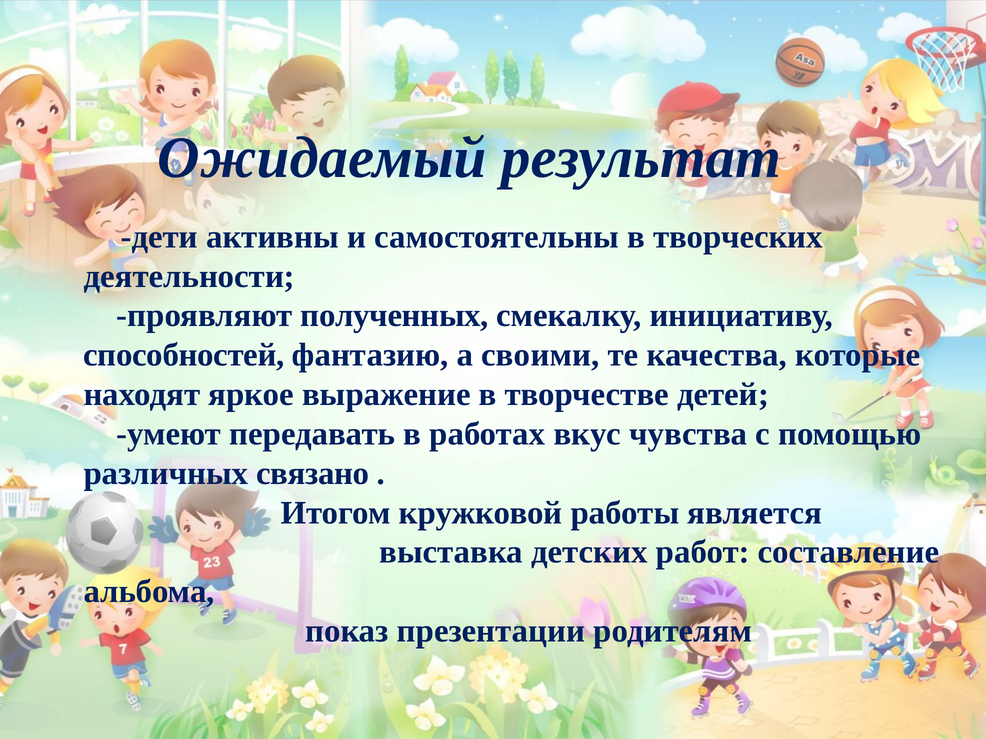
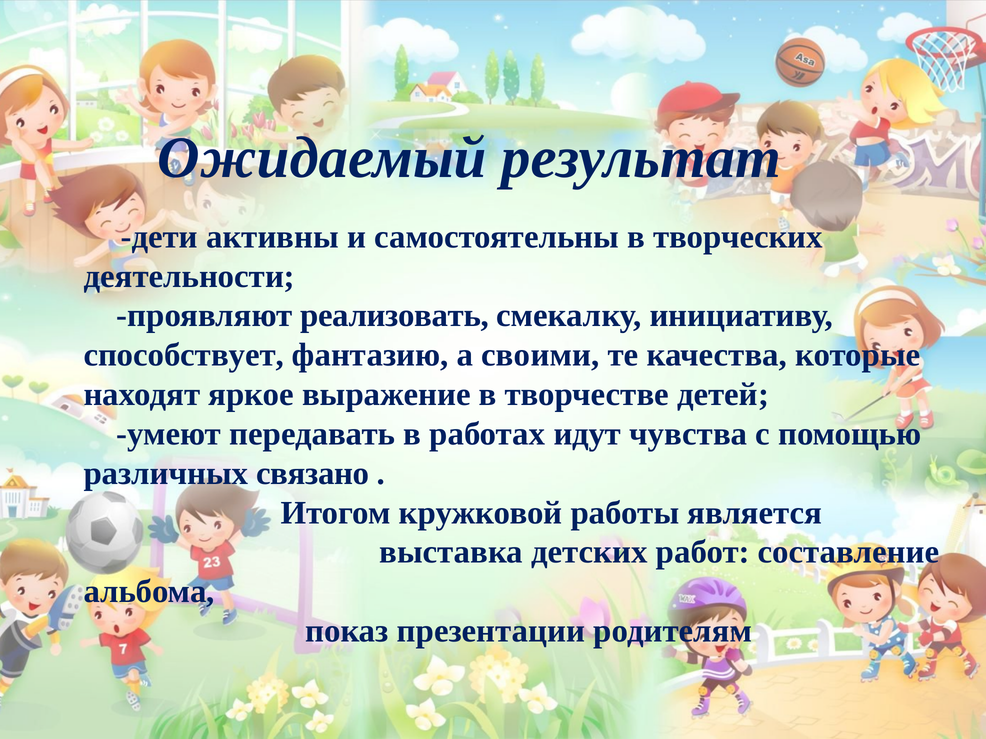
полученных: полученных -> реализовать
способностей: способностей -> способствует
вкус: вкус -> идут
